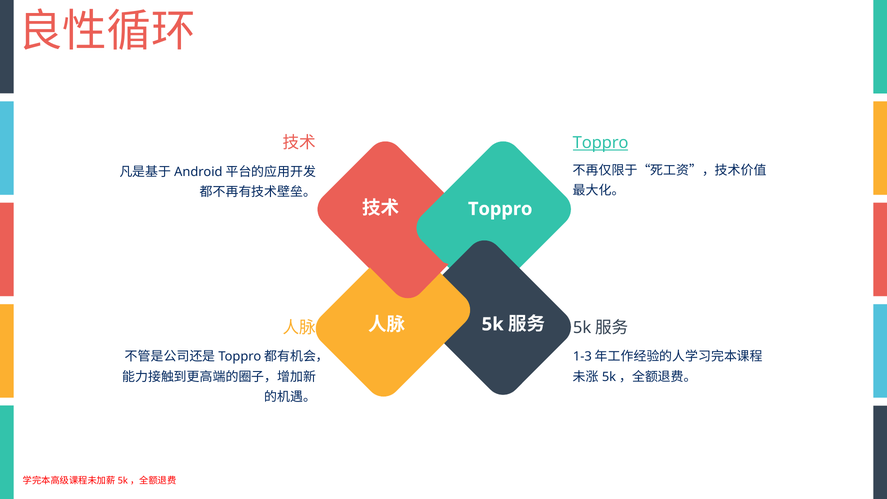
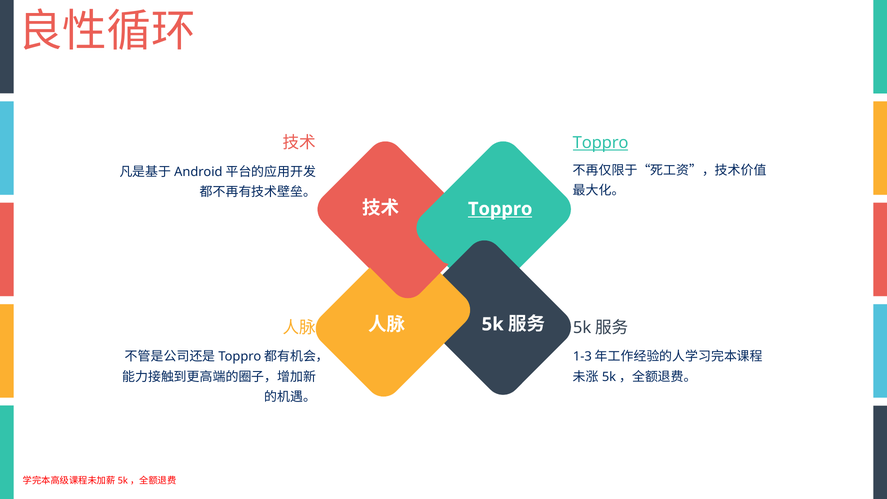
Toppro at (500, 209) underline: none -> present
